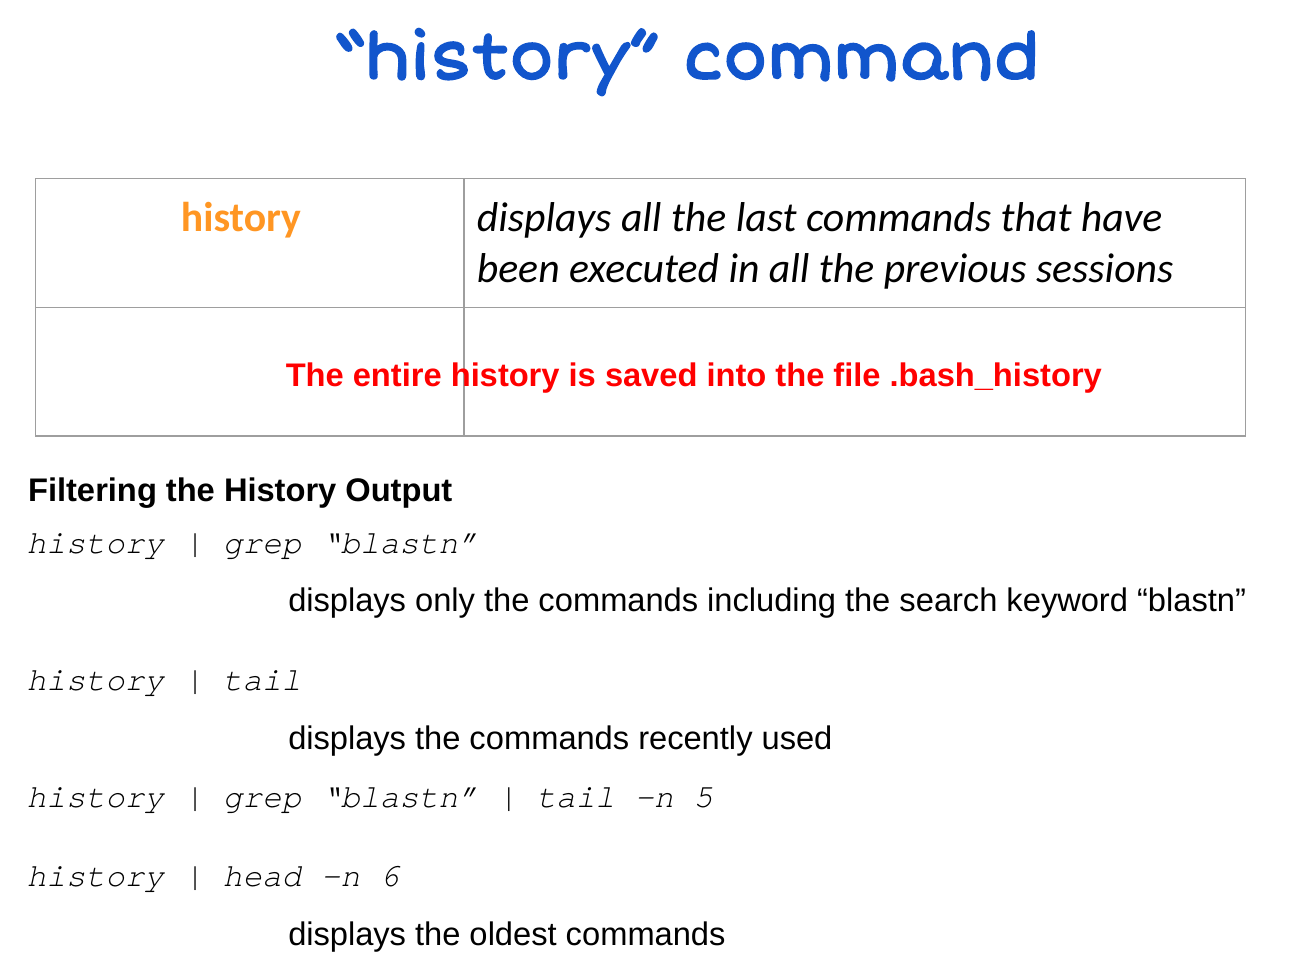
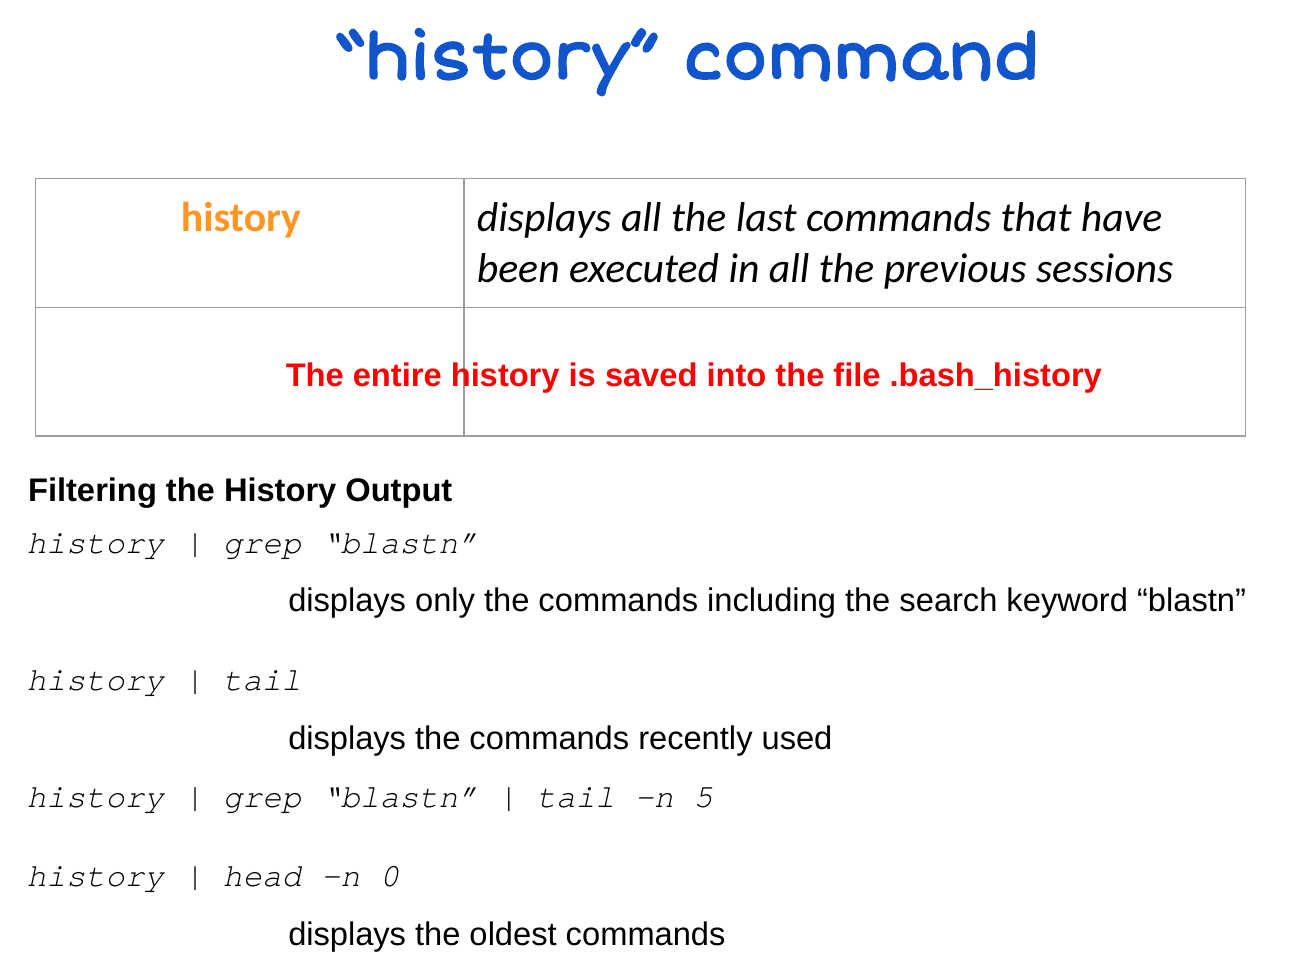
6: 6 -> 0
